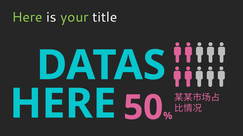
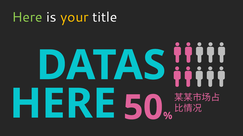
your colour: light green -> yellow
